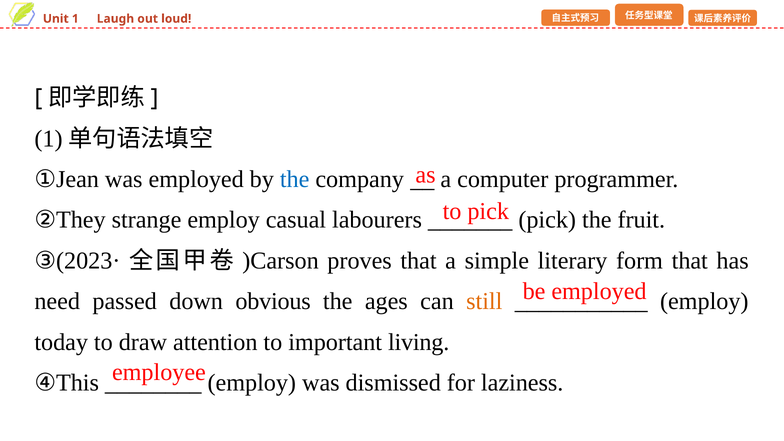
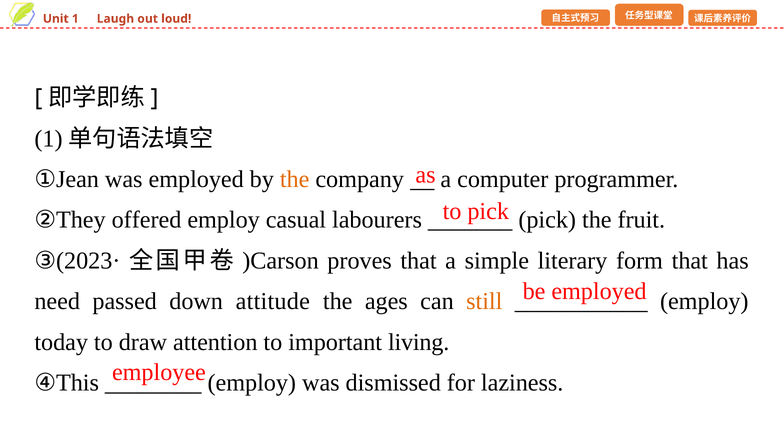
the at (295, 179) colour: blue -> orange
strange: strange -> offered
obvious: obvious -> attitude
